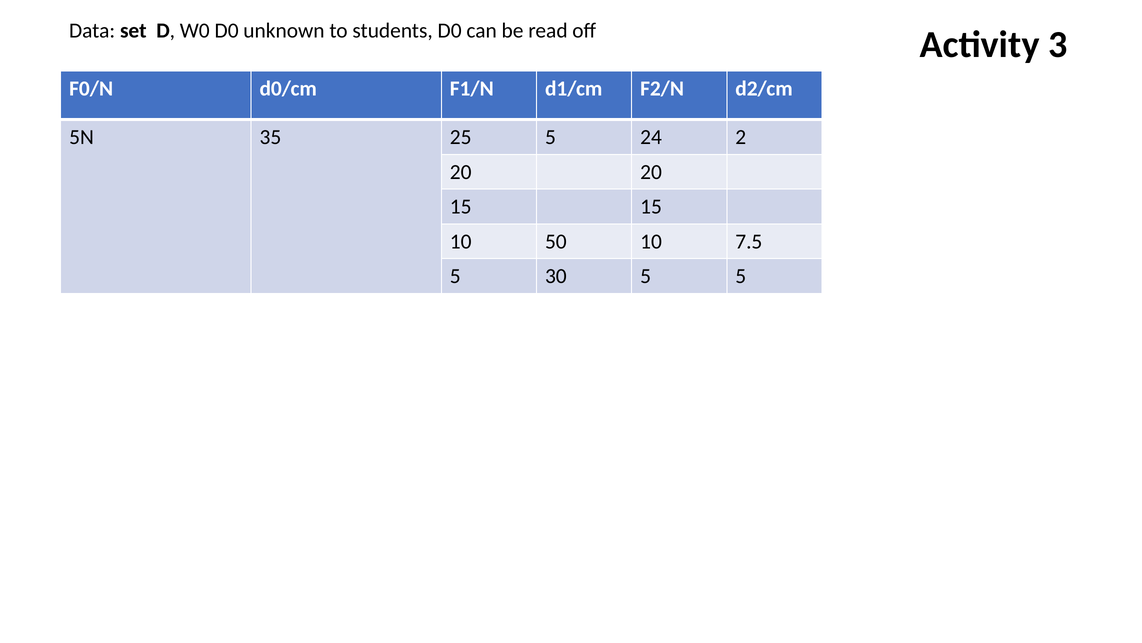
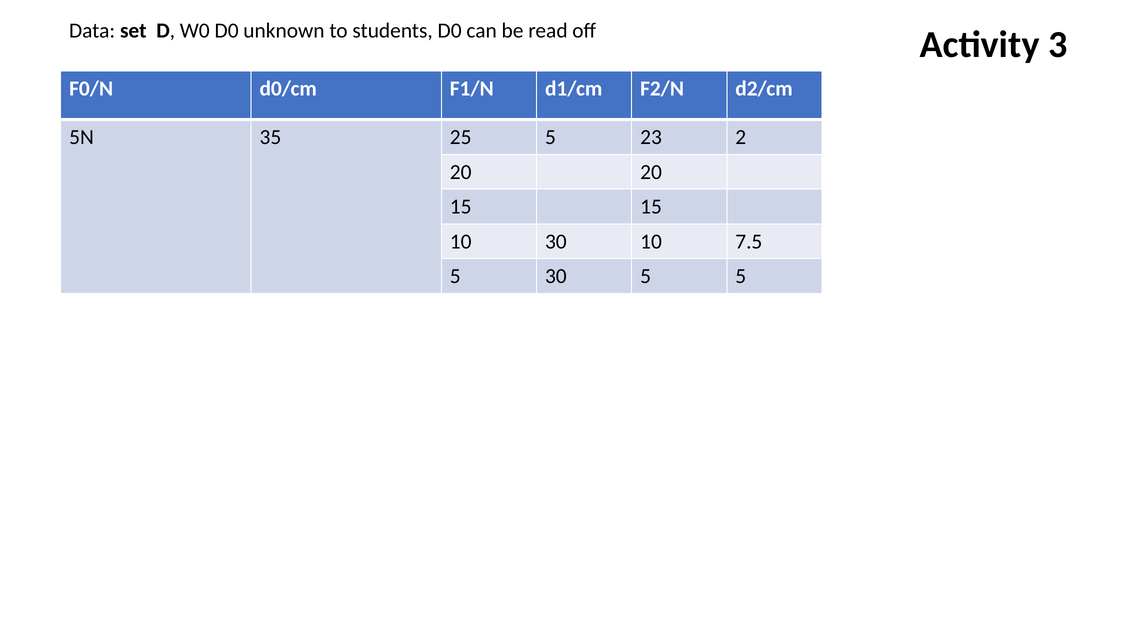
24: 24 -> 23
10 50: 50 -> 30
